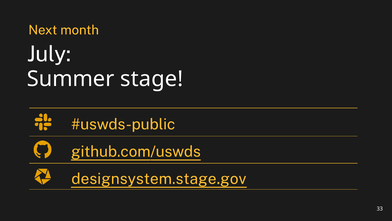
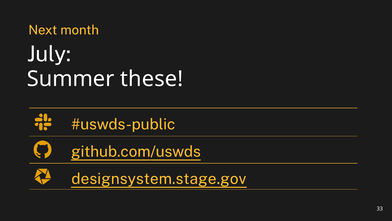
stage: stage -> these
